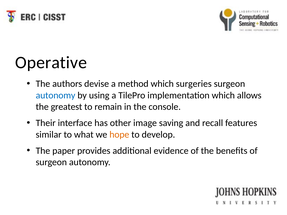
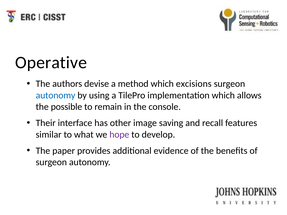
surgeries: surgeries -> excisions
greatest: greatest -> possible
hope colour: orange -> purple
